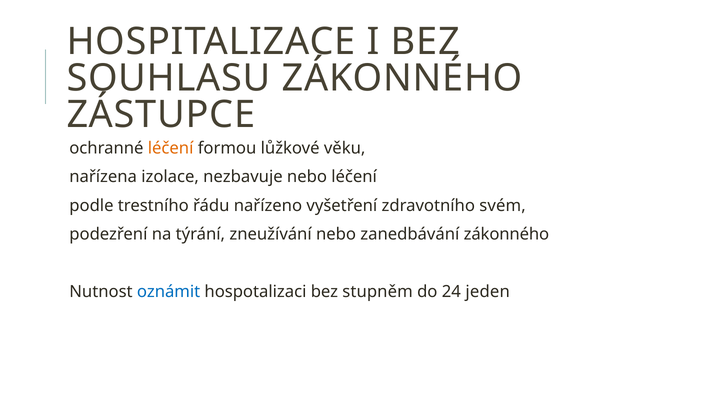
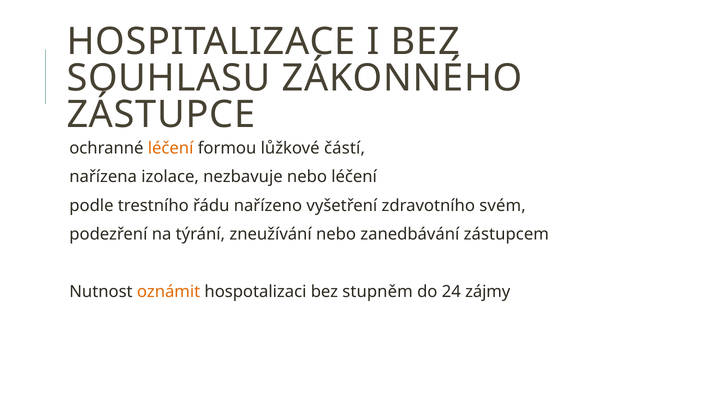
věku: věku -> částí
zanedbávání zákonného: zákonného -> zástupcem
oznámit colour: blue -> orange
jeden: jeden -> zájmy
